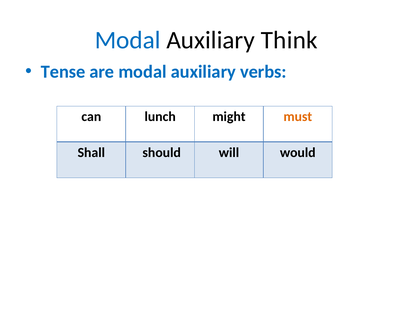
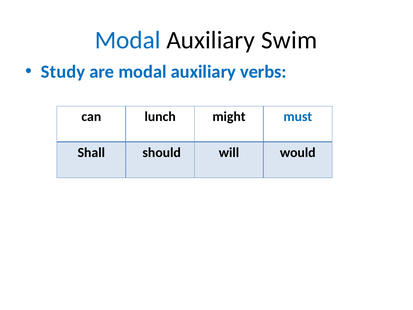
Think: Think -> Swim
Tense: Tense -> Study
must colour: orange -> blue
